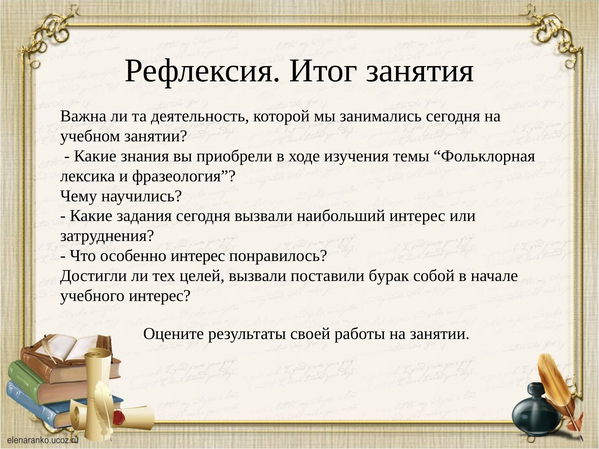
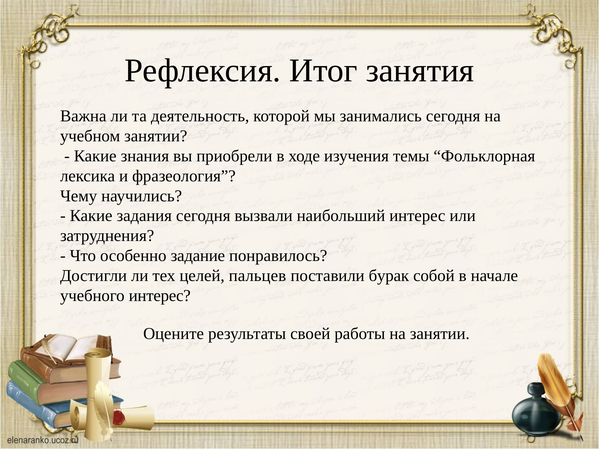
особенно интерес: интерес -> задание
целей вызвали: вызвали -> пальцев
